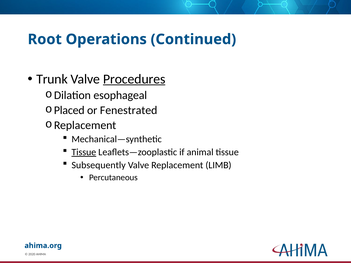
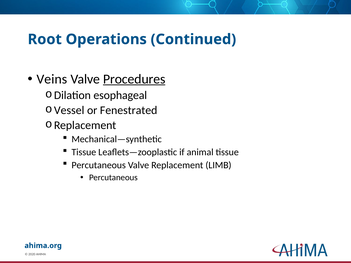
Trunk: Trunk -> Veins
Placed: Placed -> Vessel
Tissue at (84, 152) underline: present -> none
Subsequently at (99, 165): Subsequently -> Percutaneous
